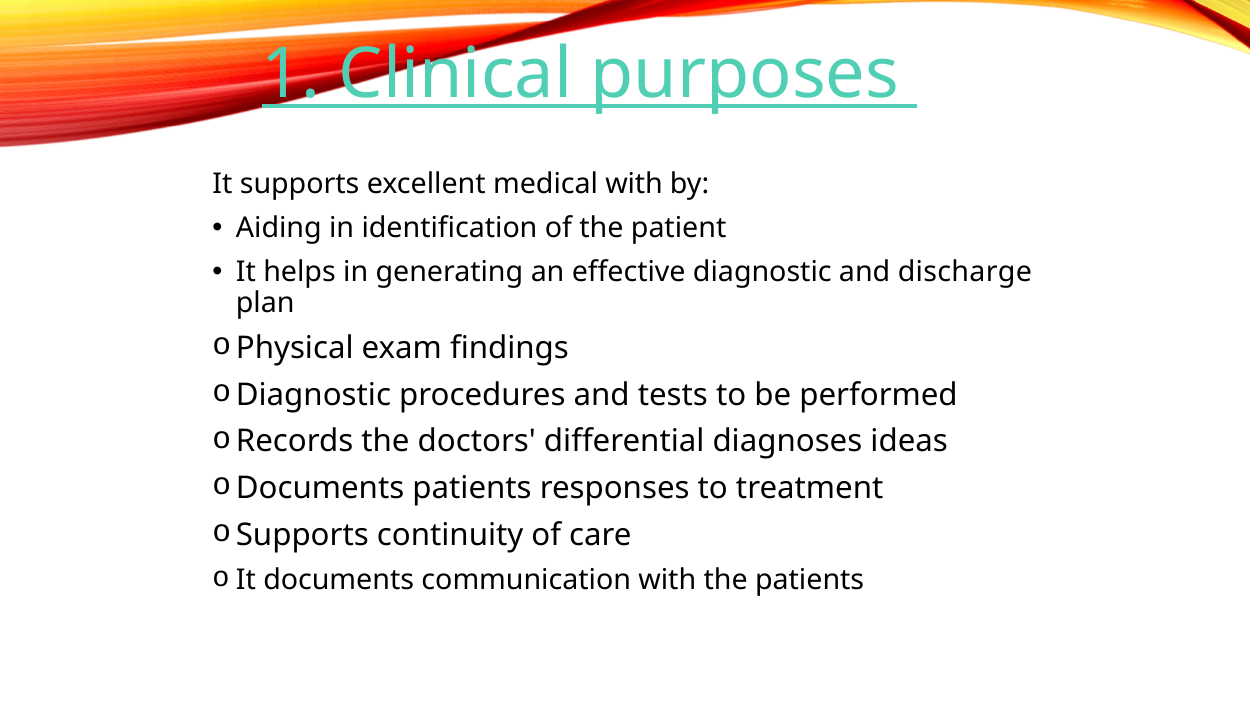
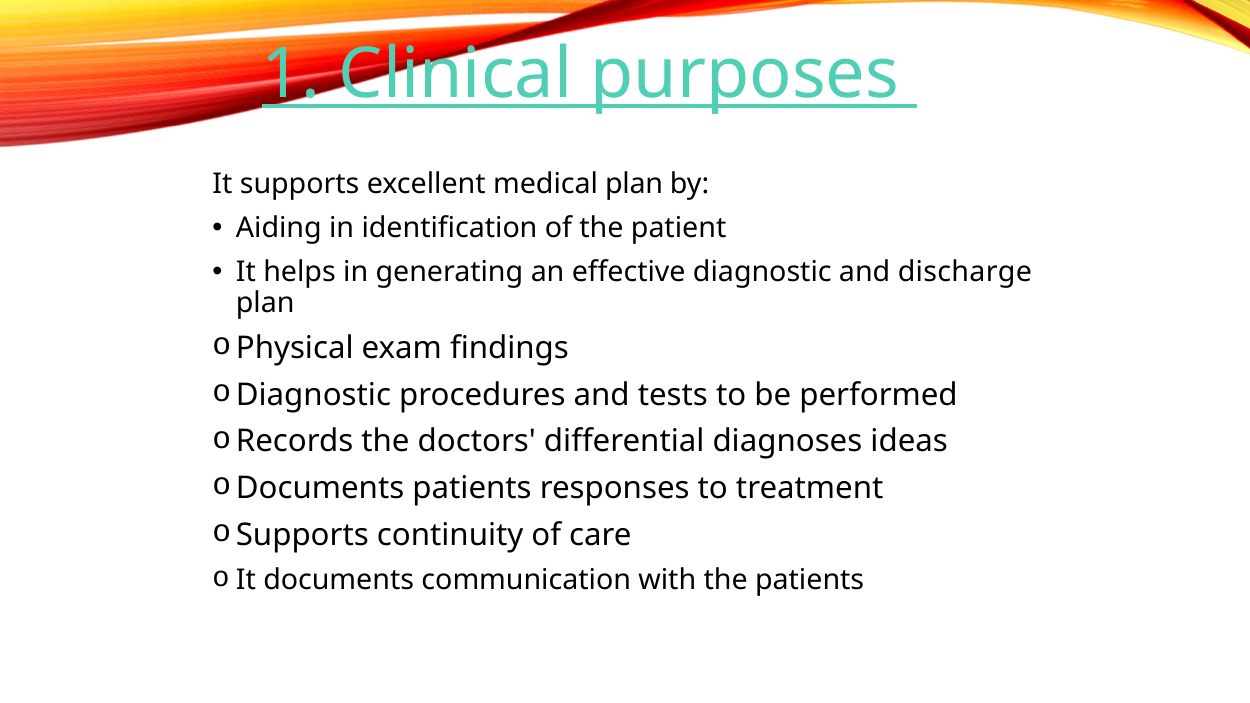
medical with: with -> plan
